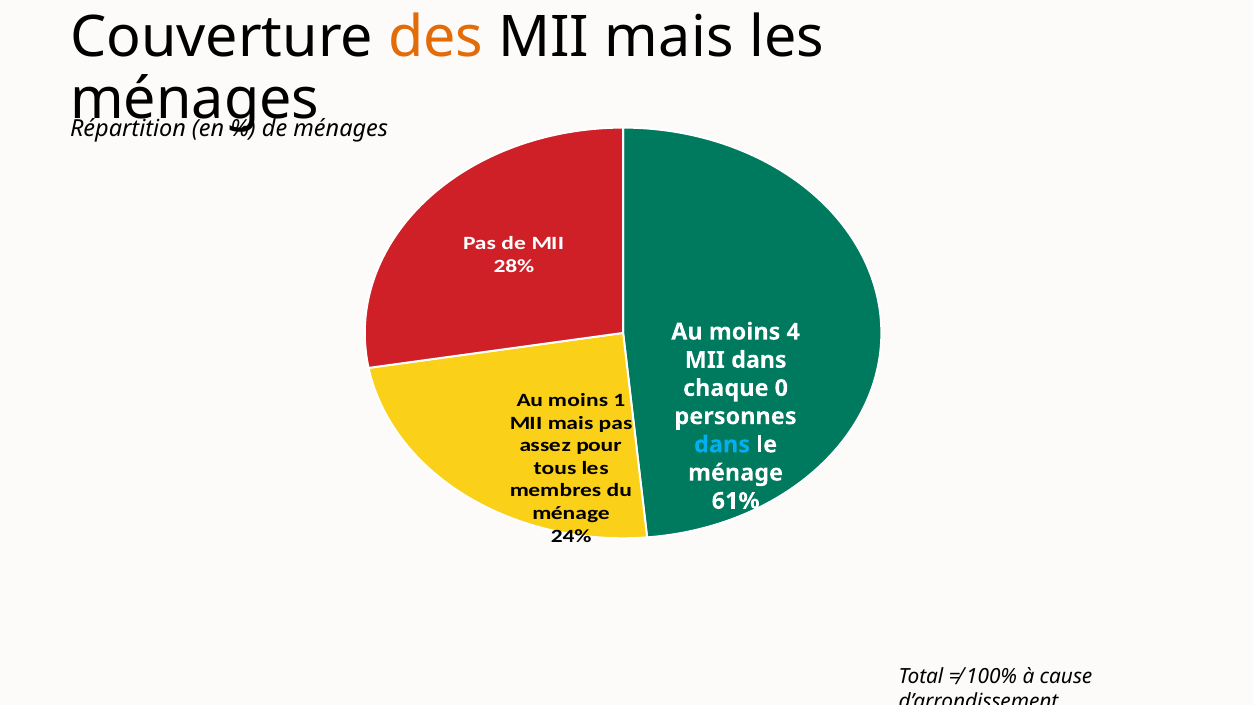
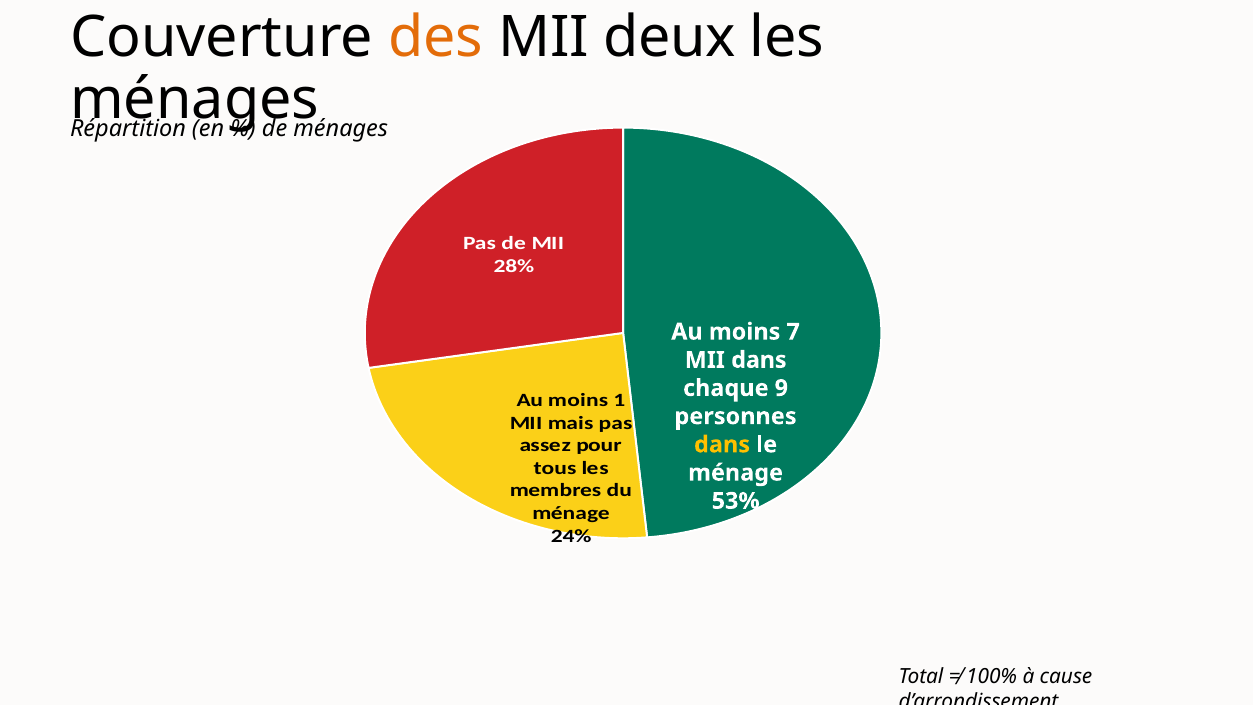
mais at (669, 38): mais -> deux
4: 4 -> 7
0: 0 -> 9
dans at (722, 445) colour: light blue -> yellow
61%: 61% -> 53%
